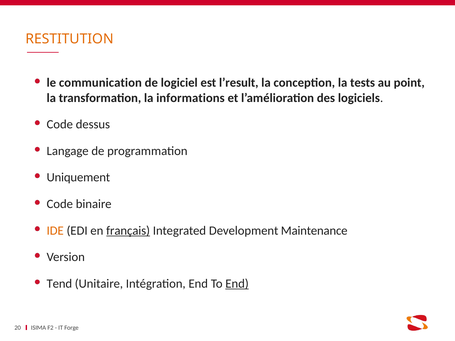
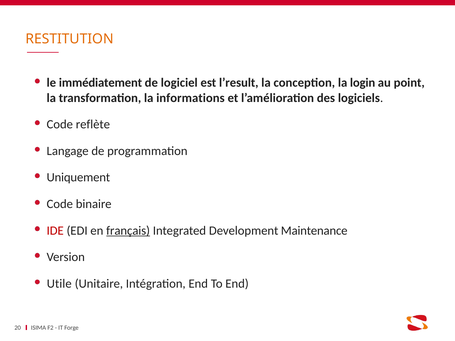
communication: communication -> immédiatement
tests: tests -> login
dessus: dessus -> reflète
IDE colour: orange -> red
Tend: Tend -> Utile
End at (237, 284) underline: present -> none
